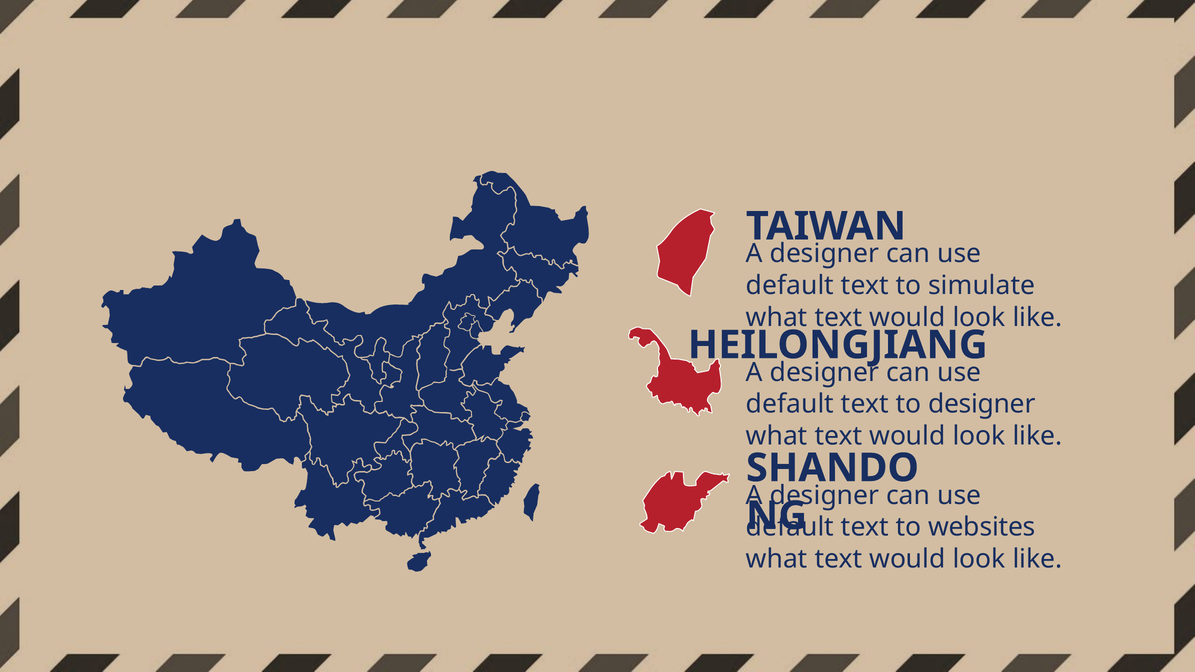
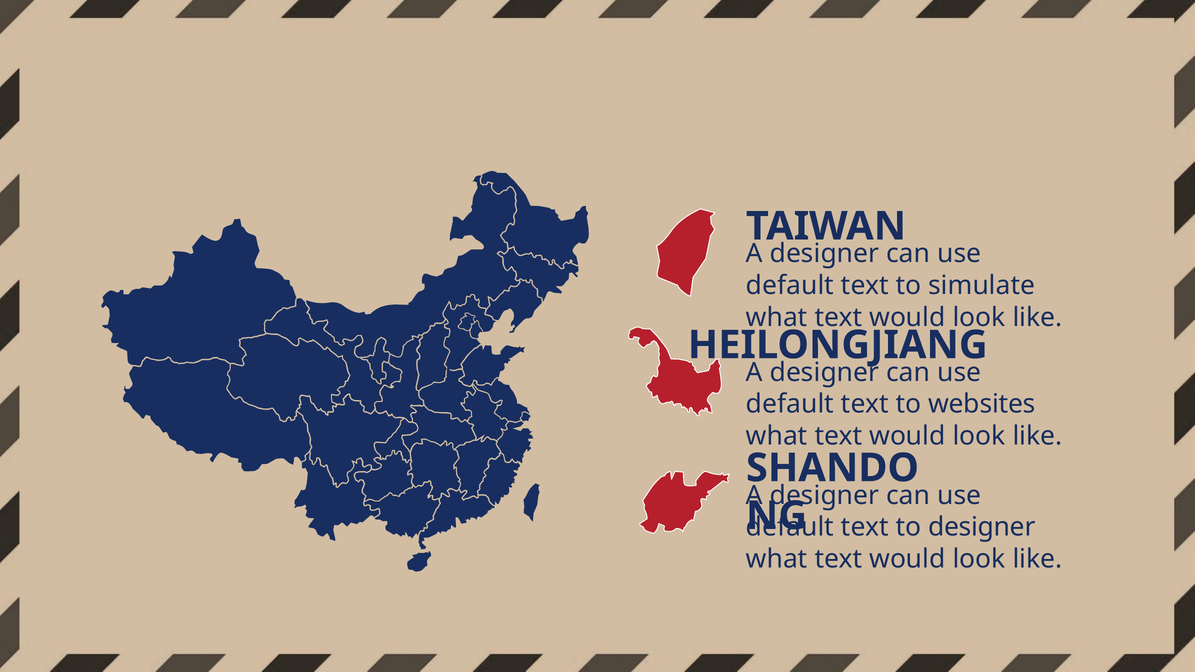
to designer: designer -> websites
to websites: websites -> designer
